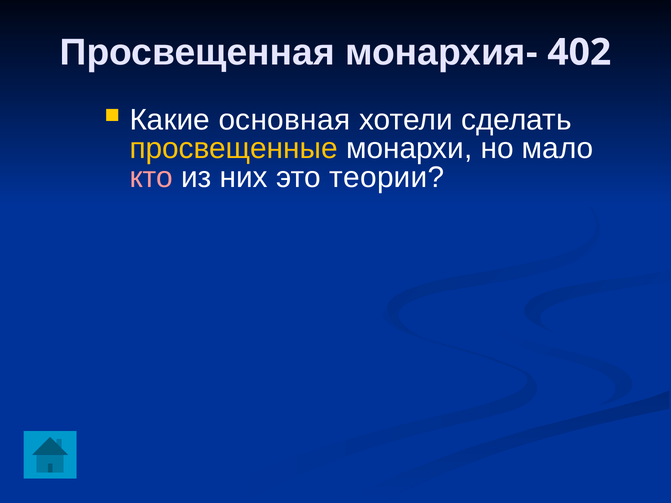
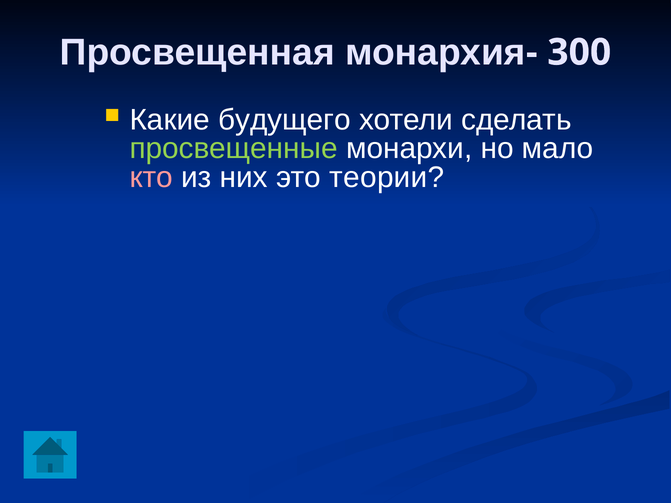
402: 402 -> 300
основная: основная -> будущего
просвещенные colour: yellow -> light green
